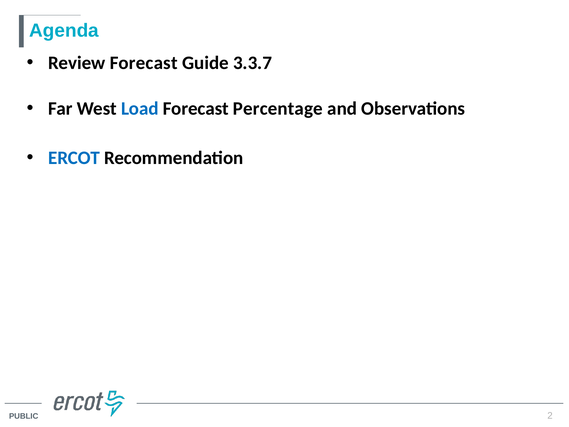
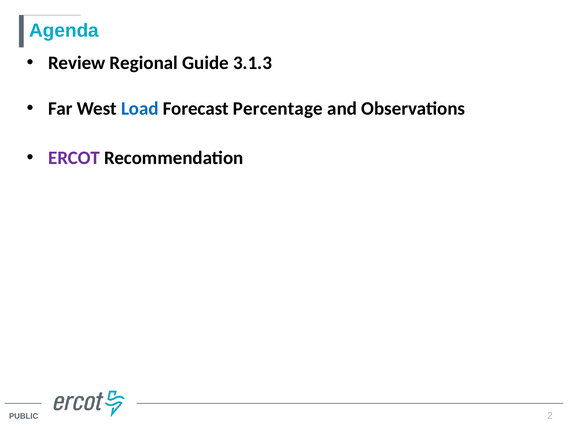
Review Forecast: Forecast -> Regional
3.3.7: 3.3.7 -> 3.1.3
ERCOT colour: blue -> purple
